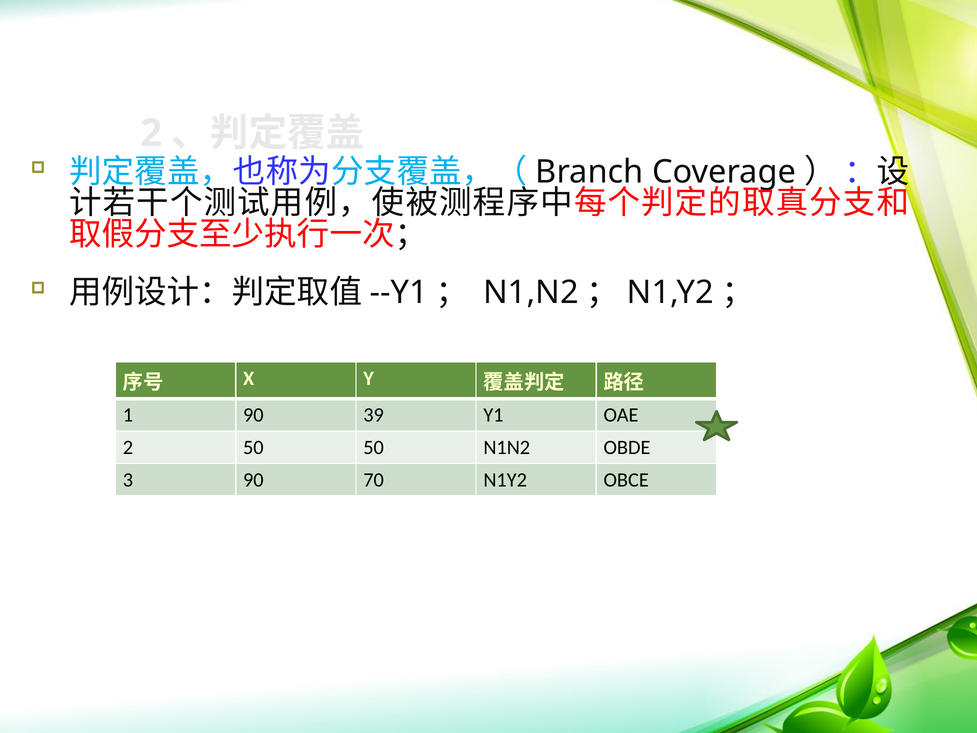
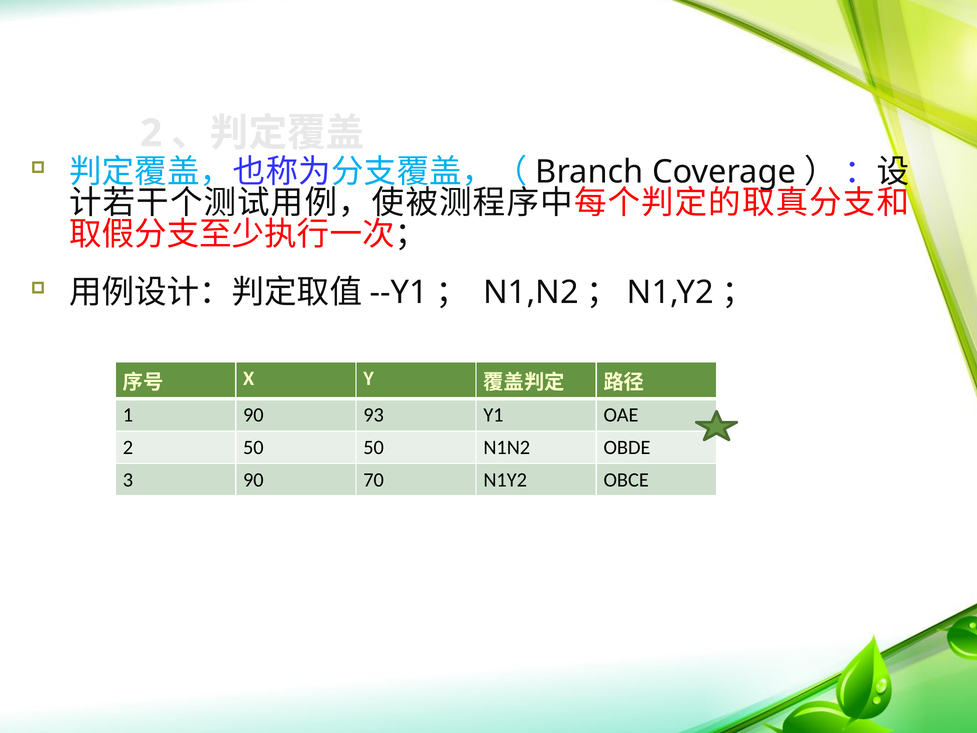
39: 39 -> 93
